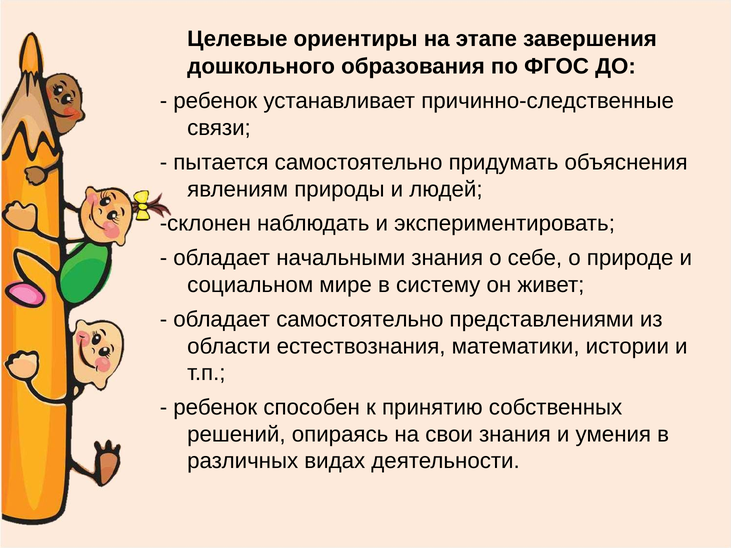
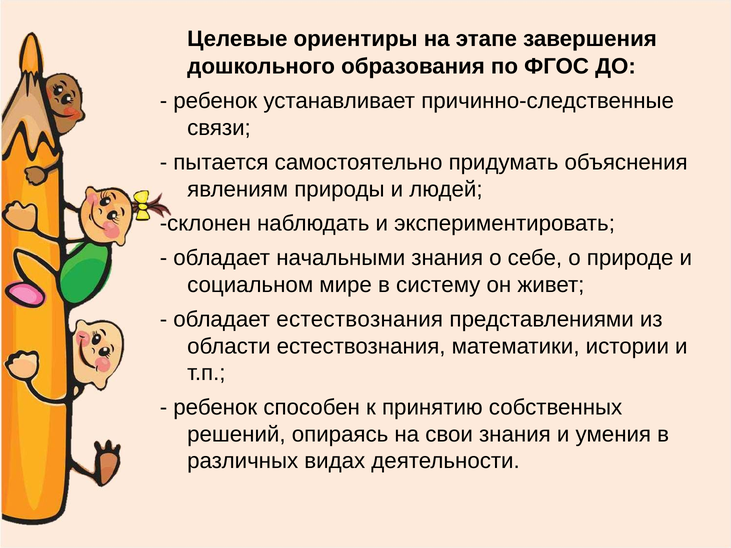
обладает самостоятельно: самостоятельно -> естествознания
